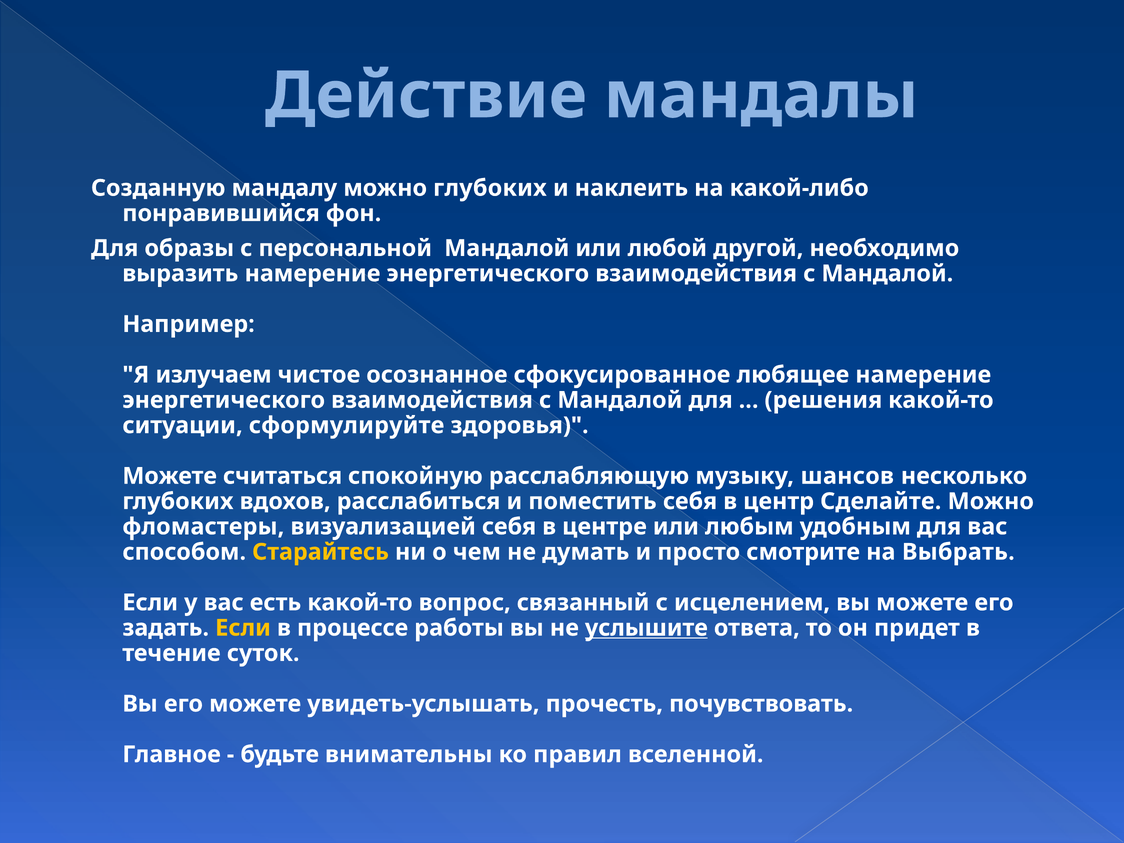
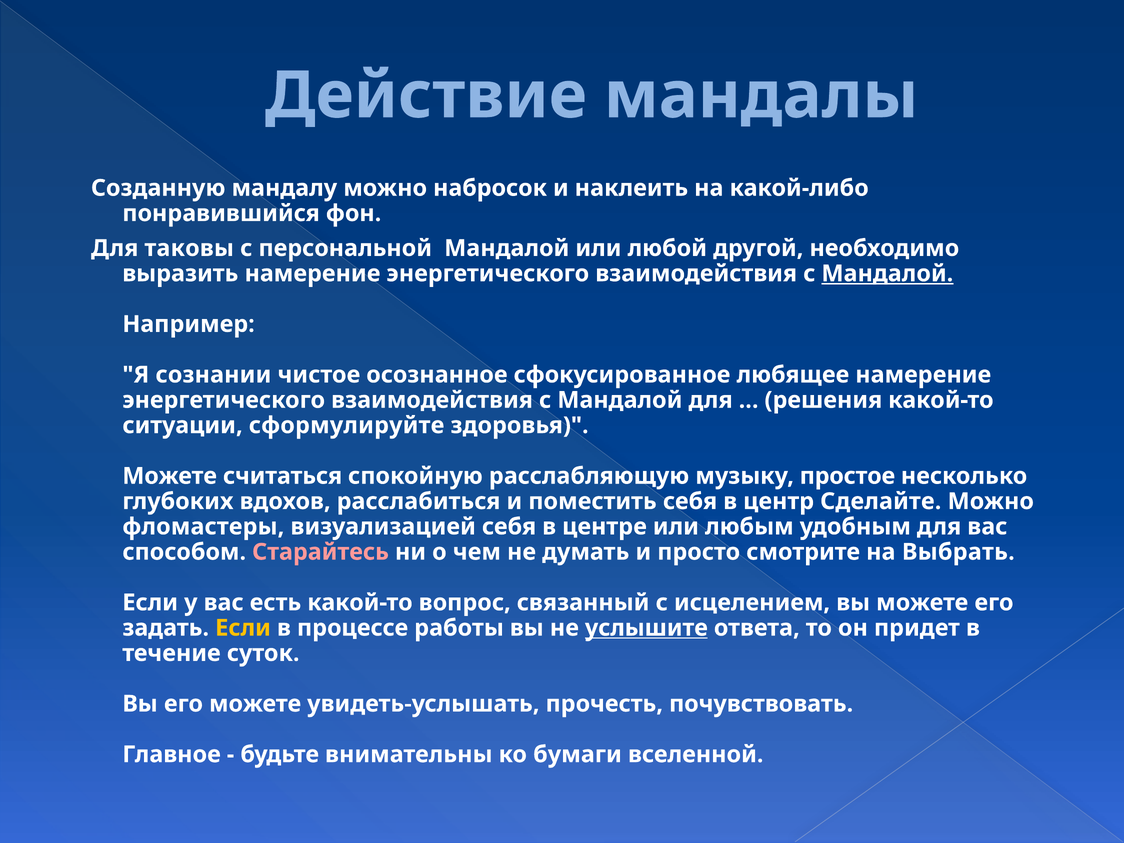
можно глубоких: глубоких -> набросок
образы: образы -> таковы
Мандалой at (887, 274) underline: none -> present
излучаем: излучаем -> сознании
шансов: шансов -> простое
Старайтесь colour: yellow -> pink
правил: правил -> бумаги
